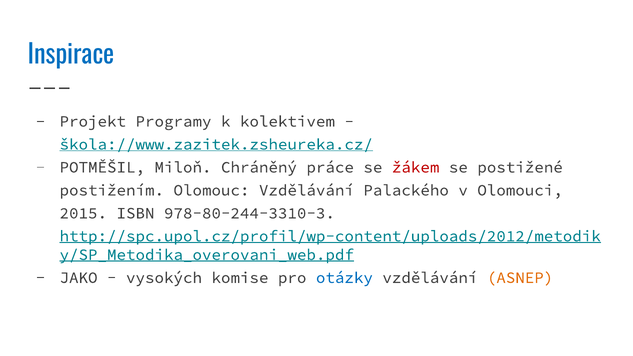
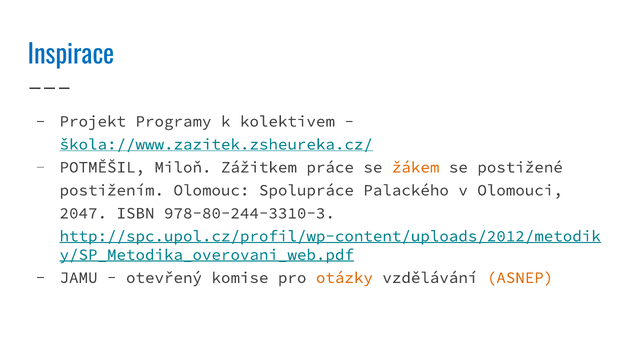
Chráněný: Chráněný -> Zážitkem
žákem colour: red -> orange
Olomouc Vzdělávání: Vzdělávání -> Spolupráce
2015: 2015 -> 2047
JAKO: JAKO -> JAMU
vysokých: vysokých -> otevřený
otázky colour: blue -> orange
